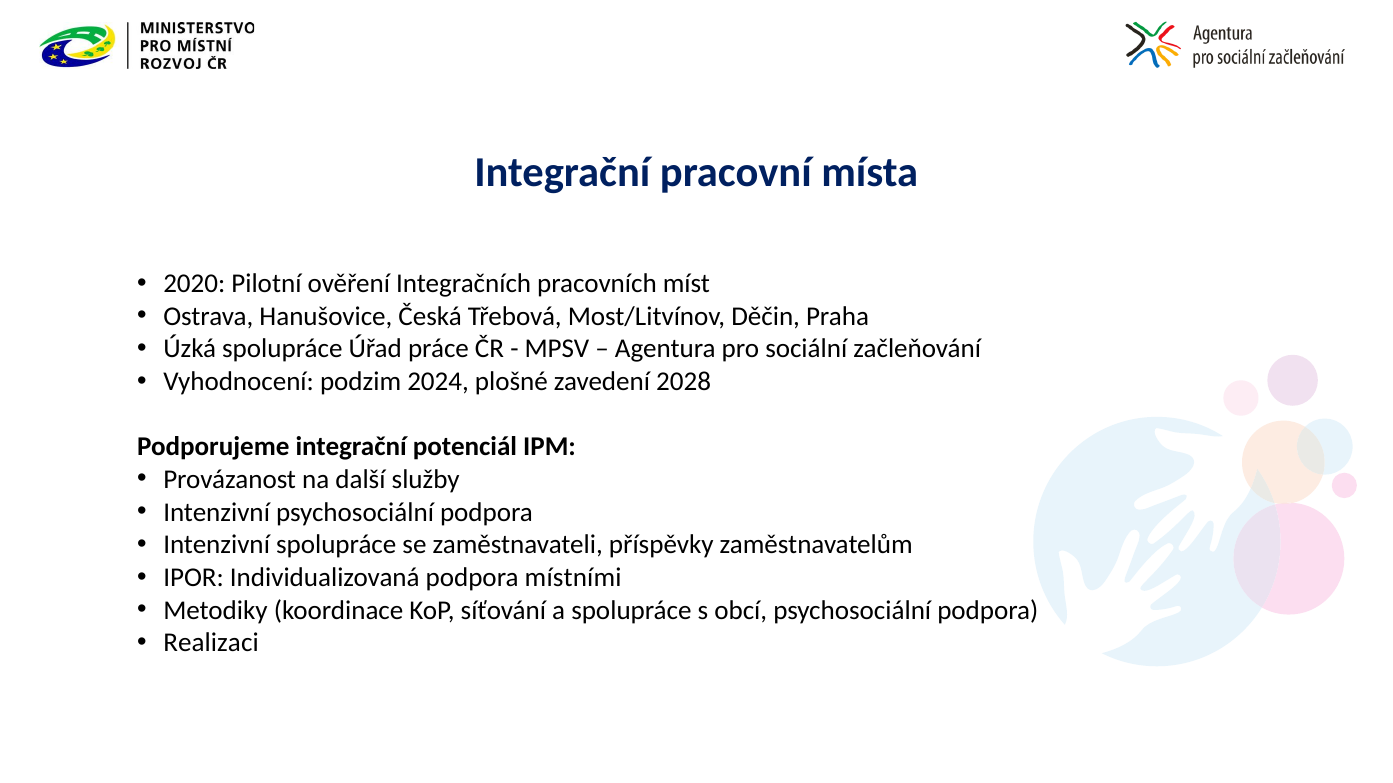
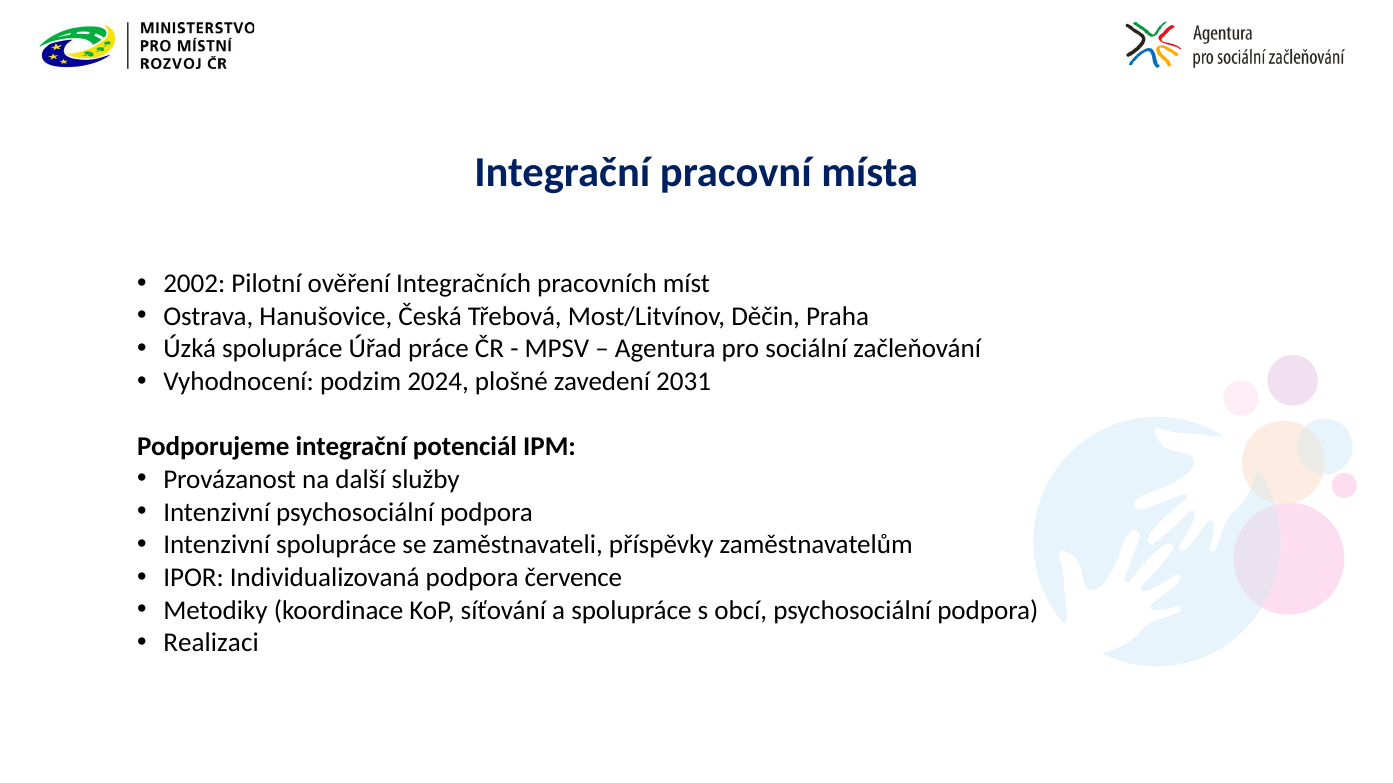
2020: 2020 -> 2002
2028: 2028 -> 2031
místními: místními -> července
